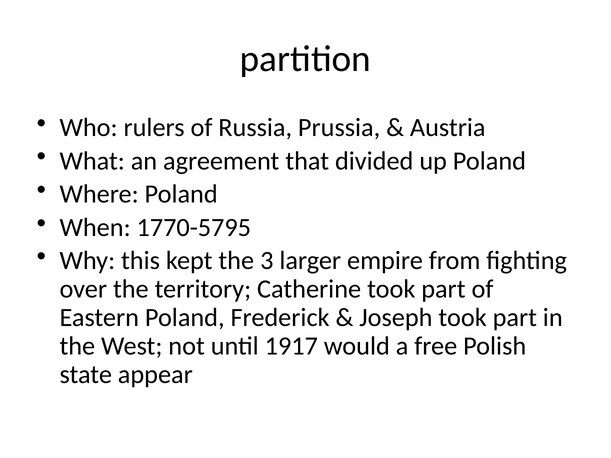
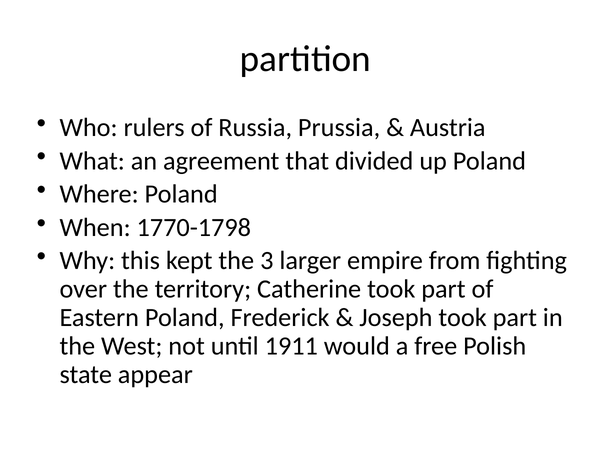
1770-5795: 1770-5795 -> 1770-1798
1917: 1917 -> 1911
